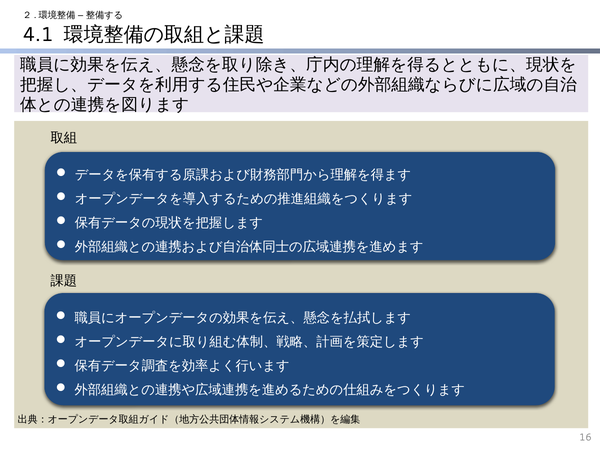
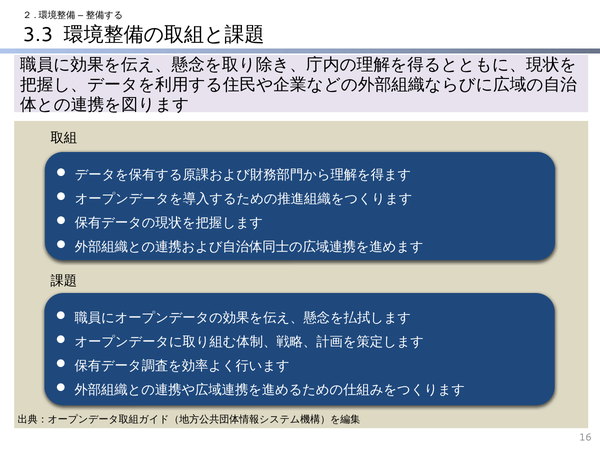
4.1: 4.1 -> 3.3
